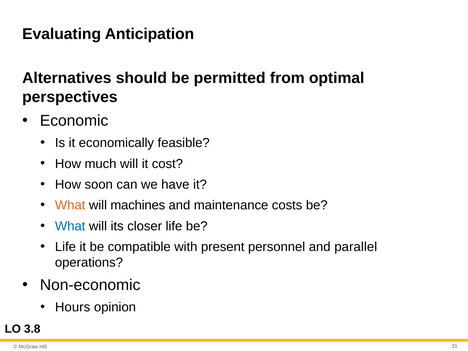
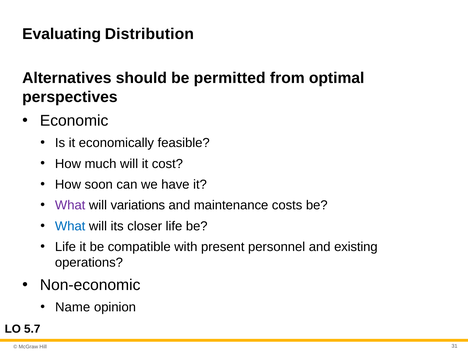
Anticipation: Anticipation -> Distribution
What at (70, 205) colour: orange -> purple
machines: machines -> variations
parallel: parallel -> existing
Hours: Hours -> Name
3.8: 3.8 -> 5.7
